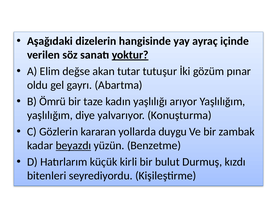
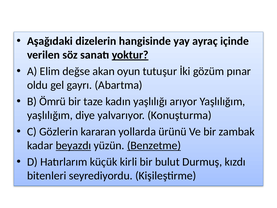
tutar: tutar -> oyun
duygu: duygu -> ürünü
Benzetme underline: none -> present
